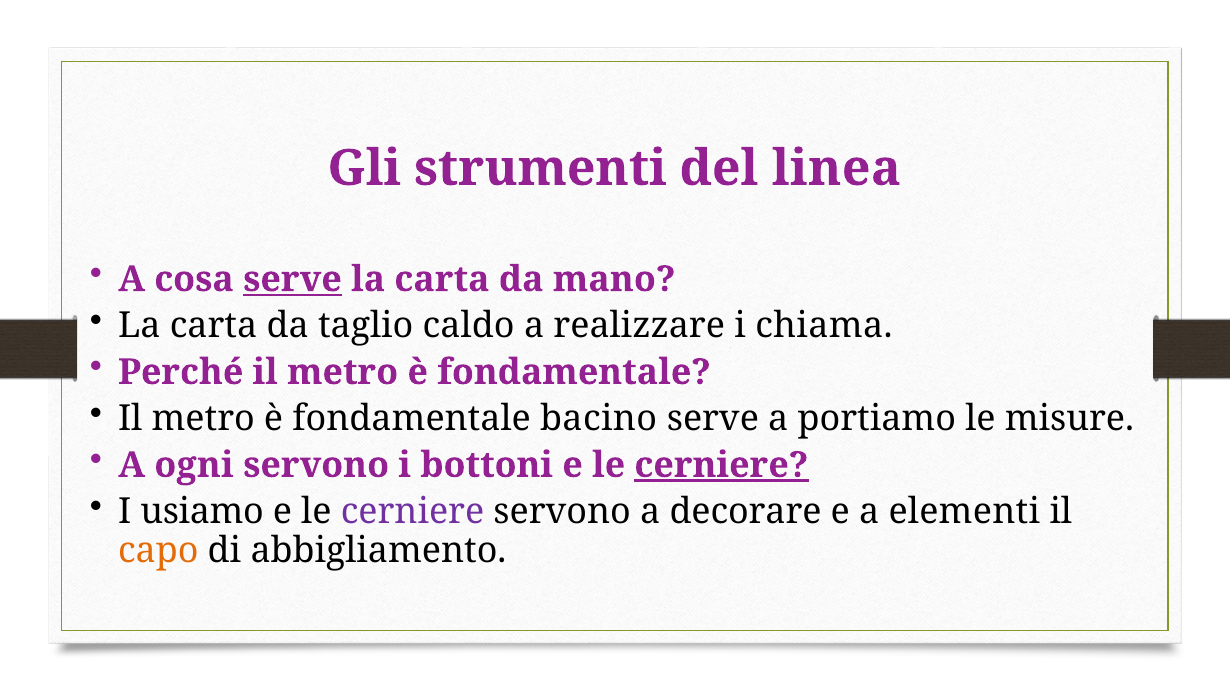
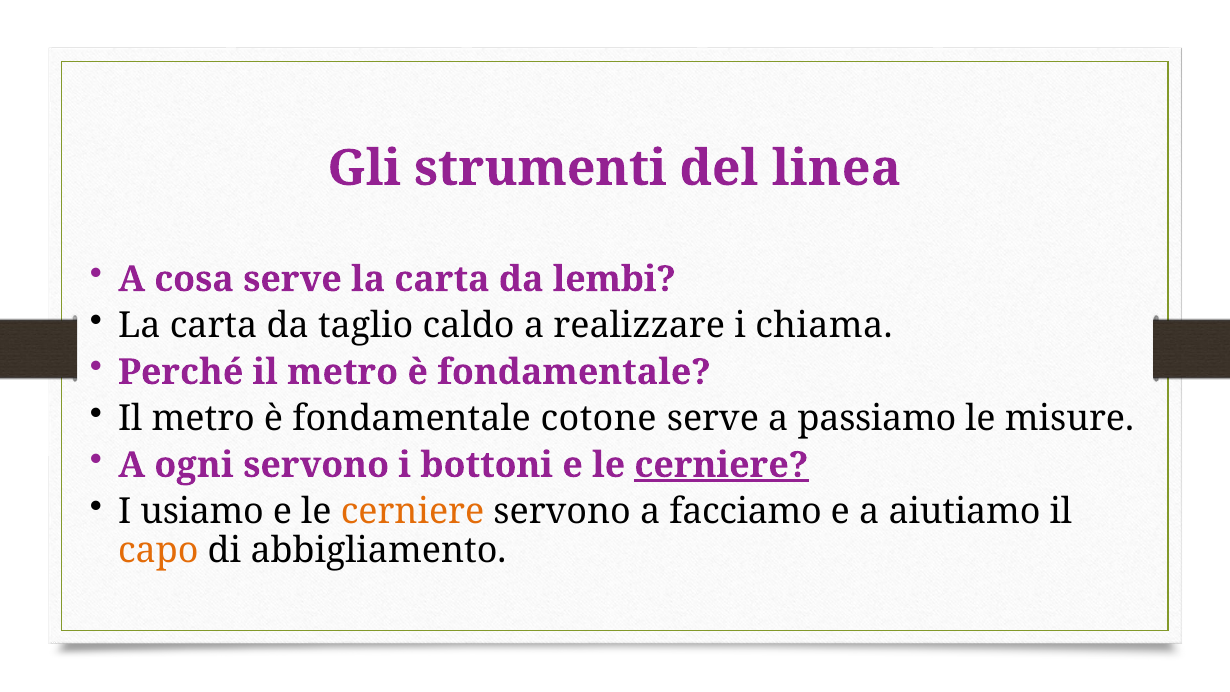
serve at (292, 279) underline: present -> none
mano: mano -> lembi
bacino: bacino -> cotone
portiamo: portiamo -> passiamo
cerniere at (413, 511) colour: purple -> orange
decorare: decorare -> facciamo
elementi: elementi -> aiutiamo
